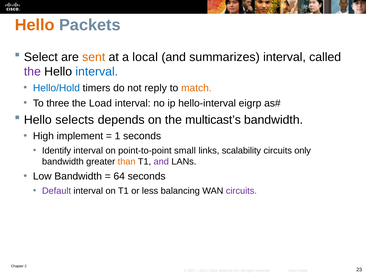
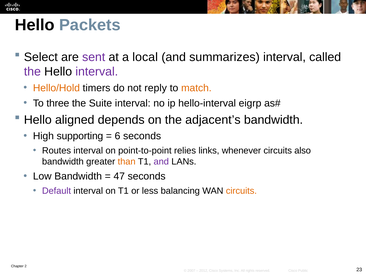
Hello at (35, 25) colour: orange -> black
sent colour: orange -> purple
interval at (97, 72) colour: blue -> purple
Hello/Hold colour: blue -> orange
Load: Load -> Suite
selects: selects -> aligned
multicast’s: multicast’s -> adjacent’s
implement: implement -> supporting
1: 1 -> 6
Identify: Identify -> Routes
small: small -> relies
scalability: scalability -> whenever
only: only -> also
64: 64 -> 47
circuits at (241, 191) colour: purple -> orange
